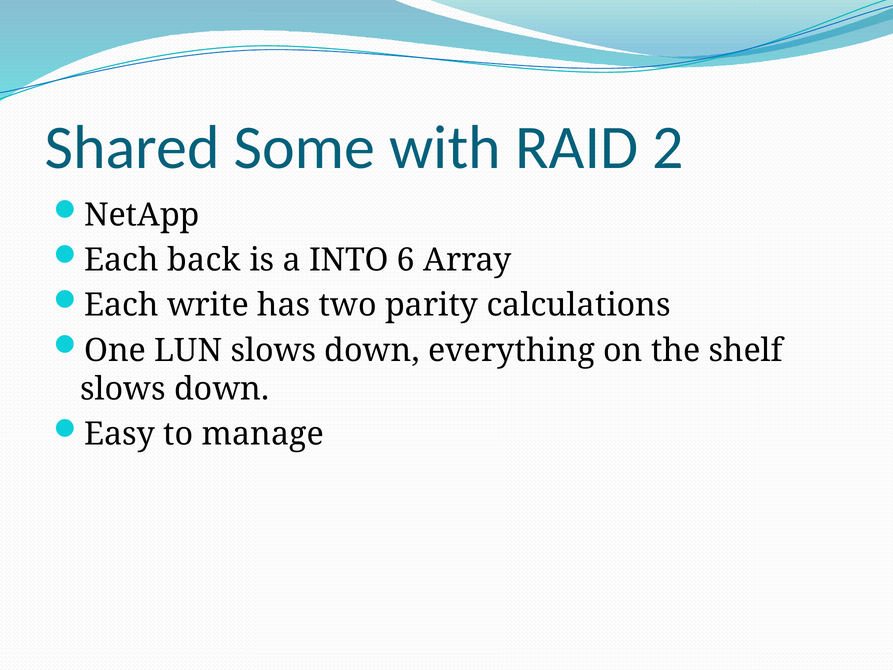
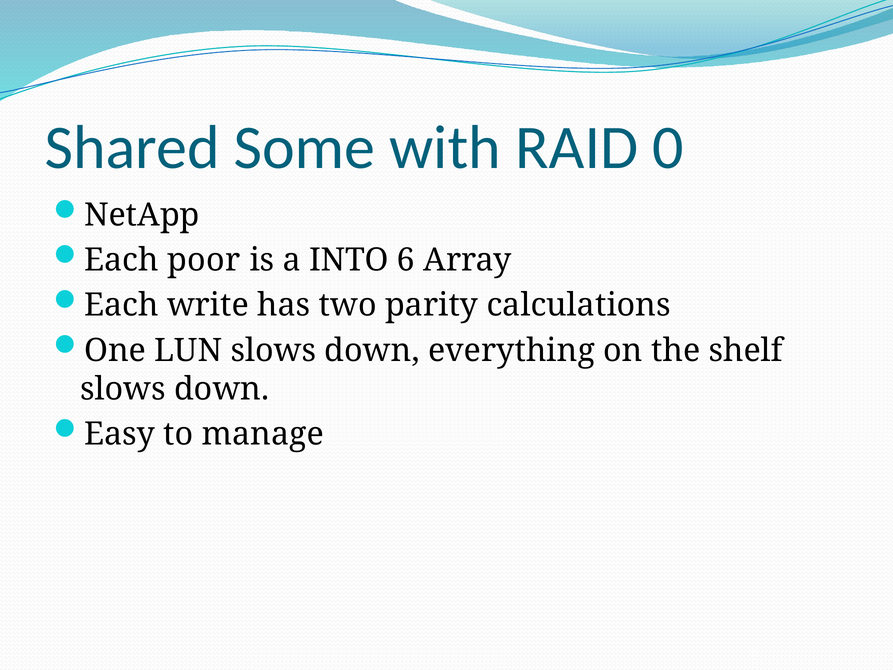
2: 2 -> 0
back: back -> poor
